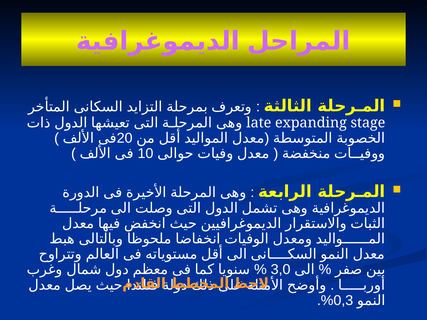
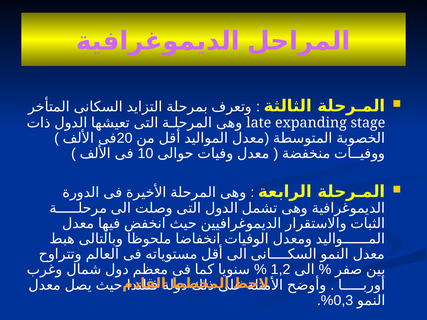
3,0: 3,0 -> 1,2
